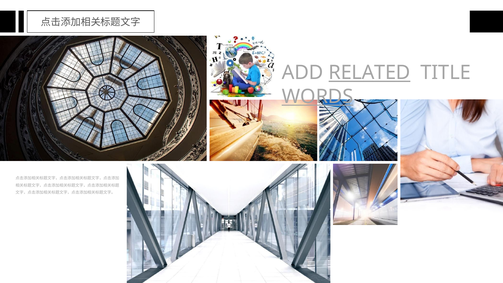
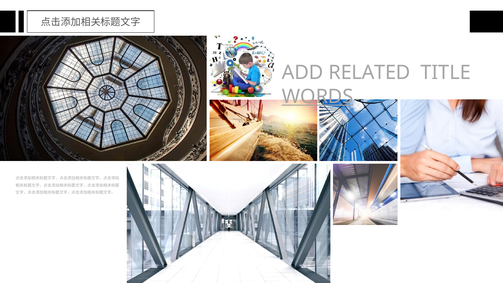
RELATED underline: present -> none
